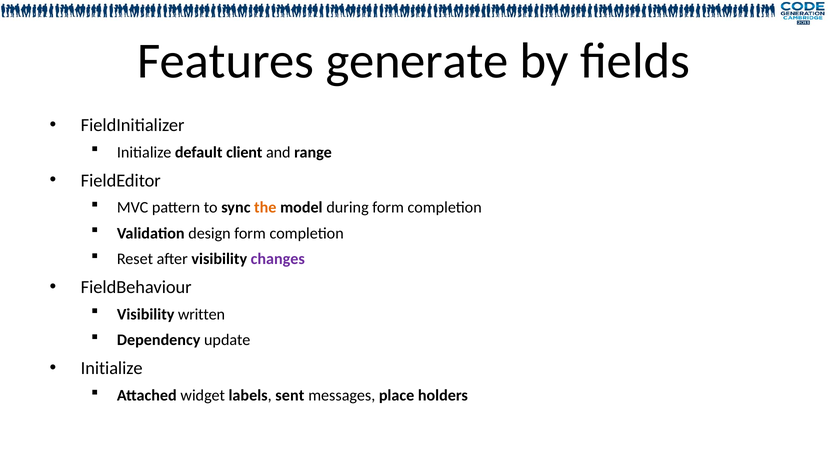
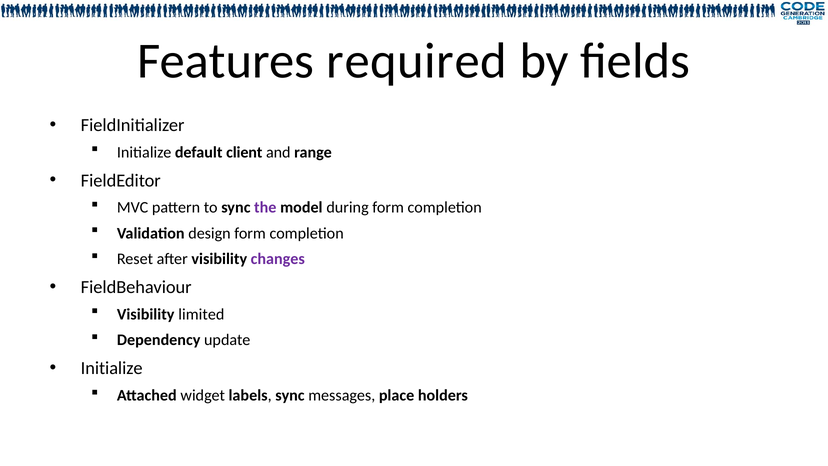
generate: generate -> required
the colour: orange -> purple
written: written -> limited
labels sent: sent -> sync
